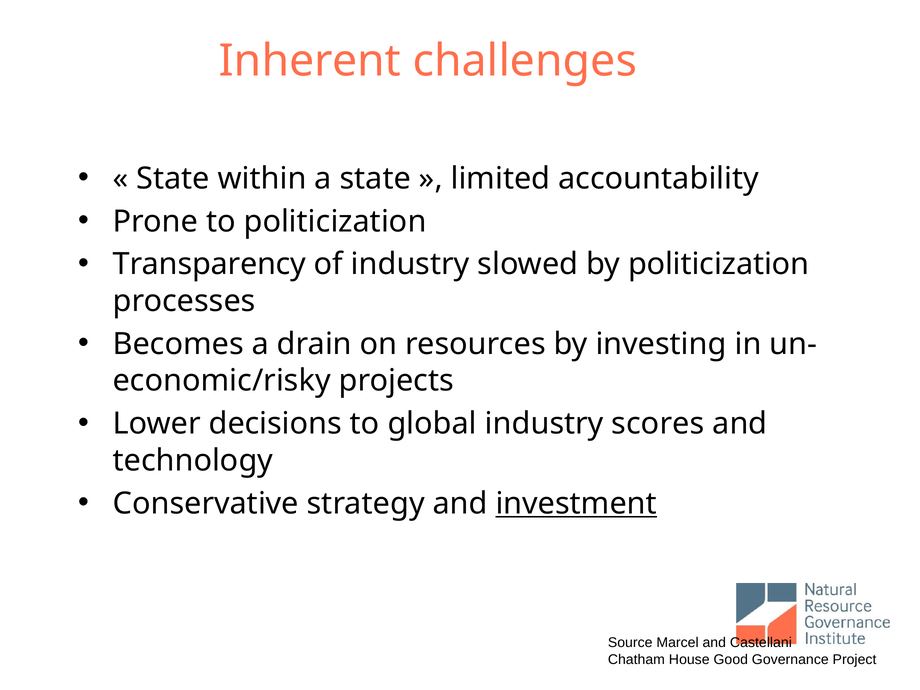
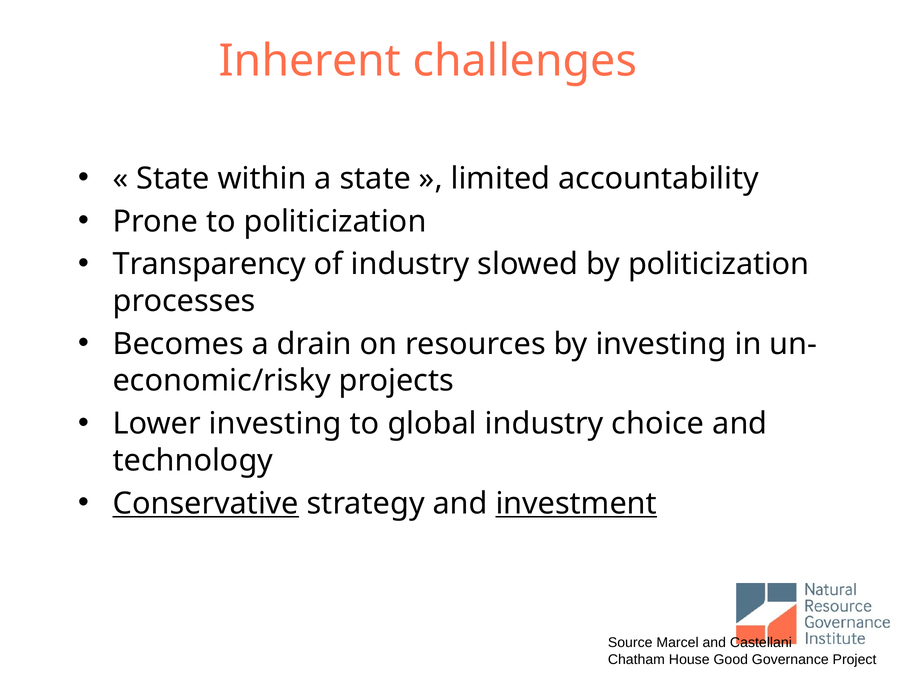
Lower decisions: decisions -> investing
scores: scores -> choice
Conservative underline: none -> present
